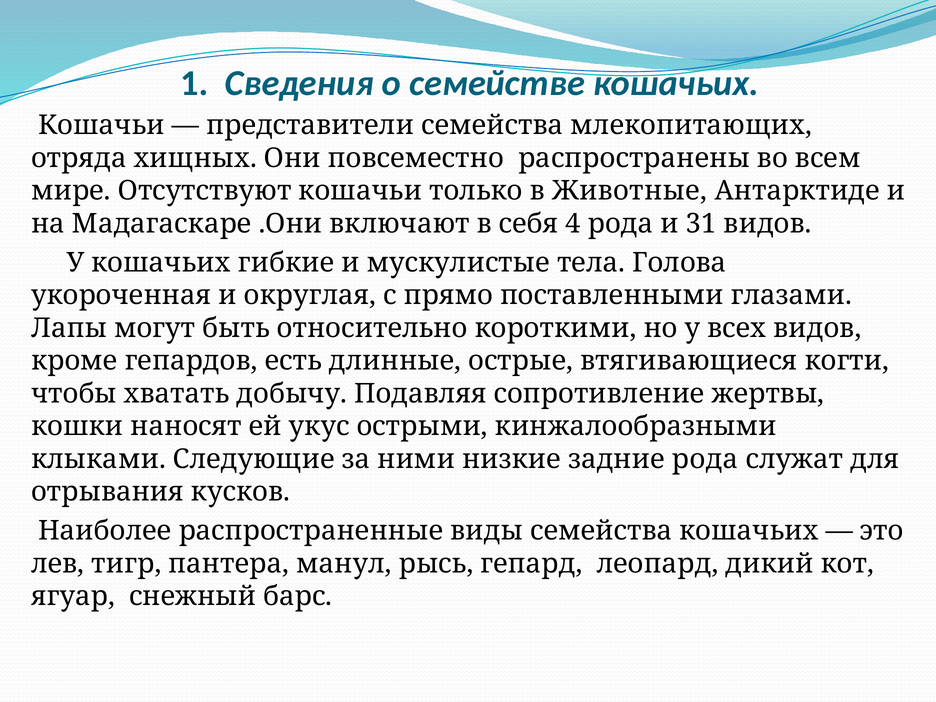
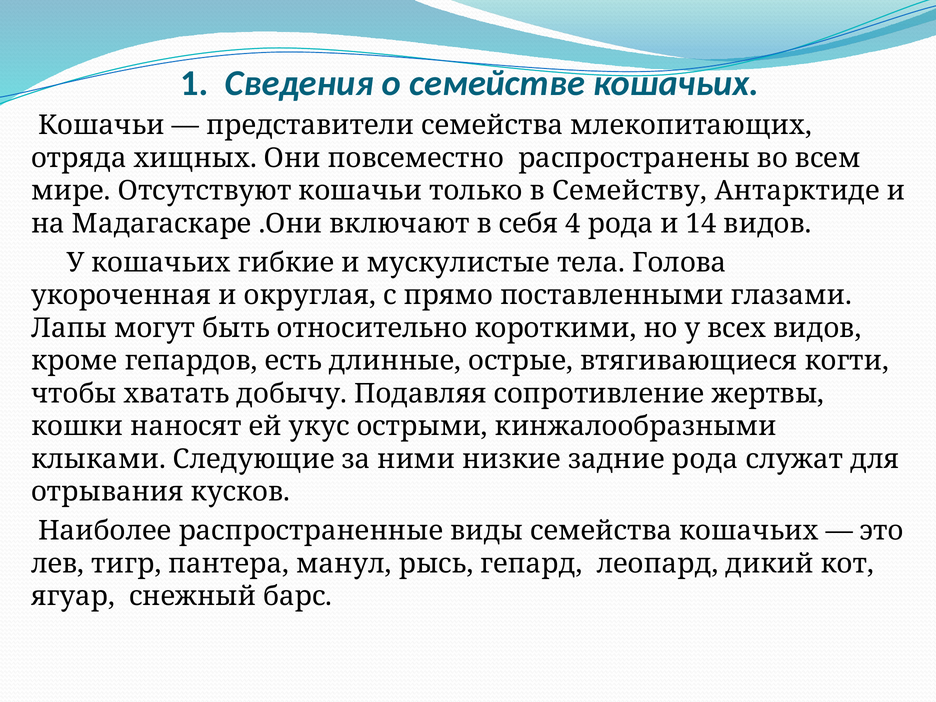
Животные: Животные -> Семейству
31: 31 -> 14
